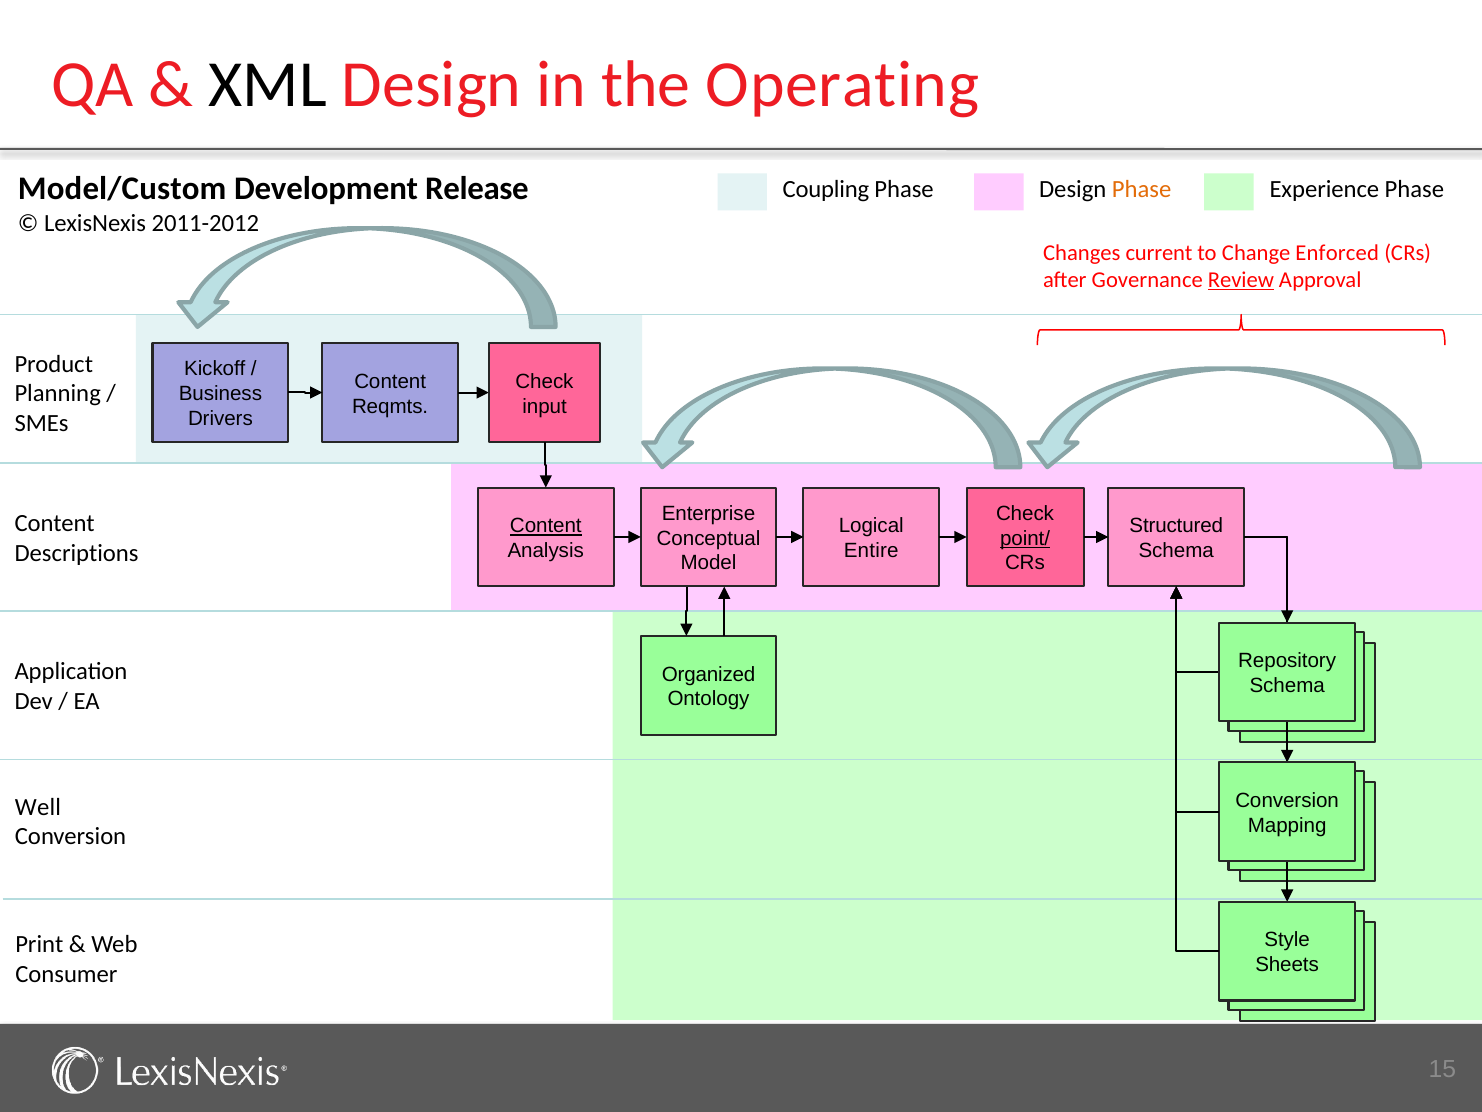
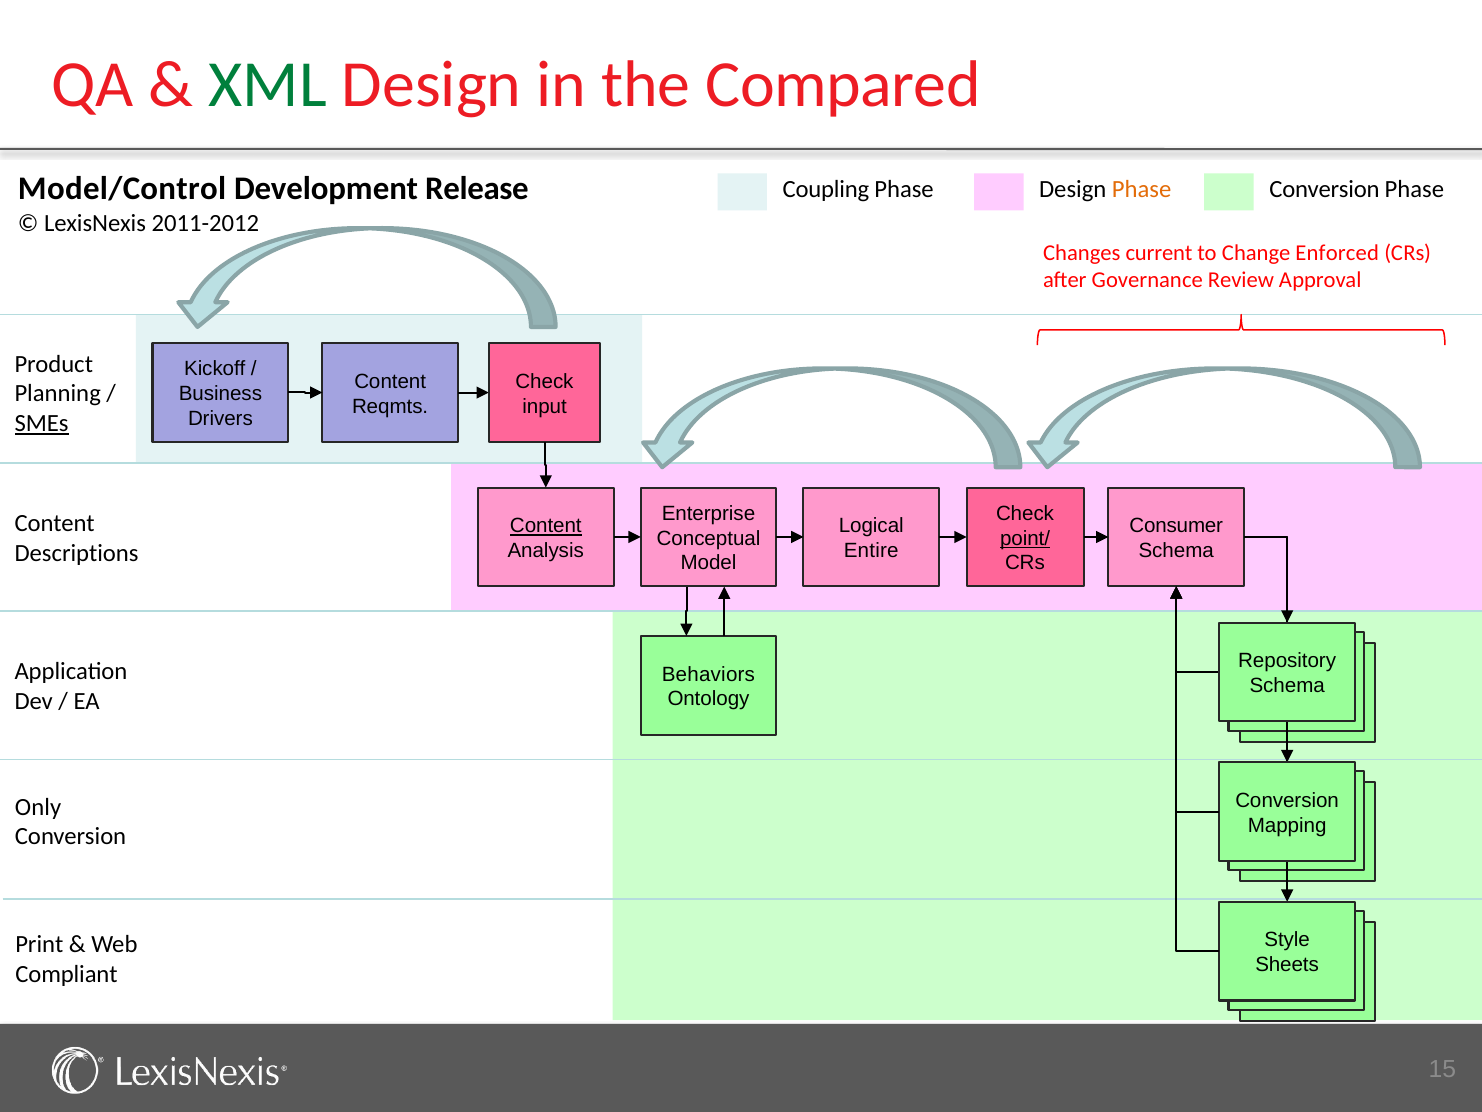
XML colour: black -> green
Operating: Operating -> Compared
Model/Custom: Model/Custom -> Model/Control
Experience at (1324, 189): Experience -> Conversion
Review underline: present -> none
SMEs underline: none -> present
Structured: Structured -> Consumer
Organized: Organized -> Behaviors
Well: Well -> Only
Consumer: Consumer -> Compliant
